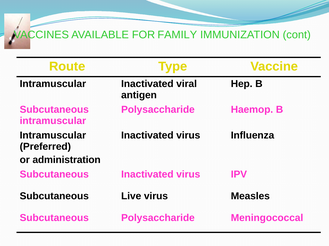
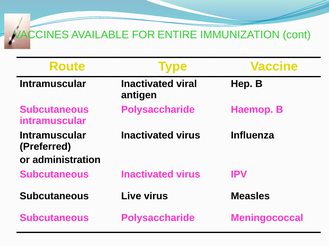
FAMILY: FAMILY -> ENTIRE
